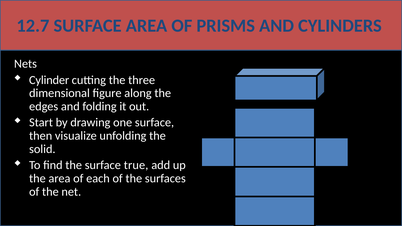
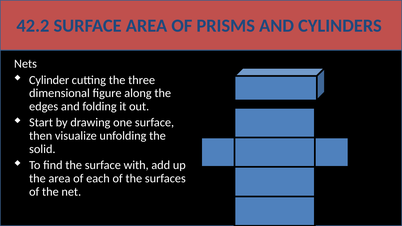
12.7: 12.7 -> 42.2
true: true -> with
